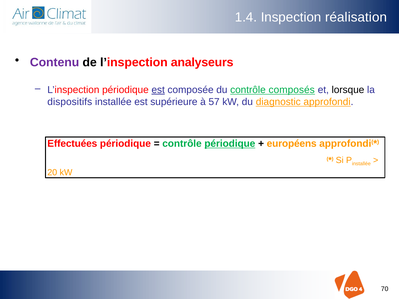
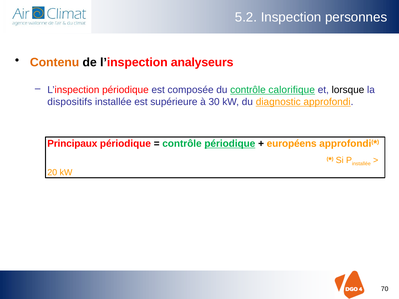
1.4: 1.4 -> 5.2
réalisation: réalisation -> personnes
Contenu colour: purple -> orange
est at (158, 90) underline: present -> none
composés: composés -> calorifique
57: 57 -> 30
Effectuées: Effectuées -> Principaux
